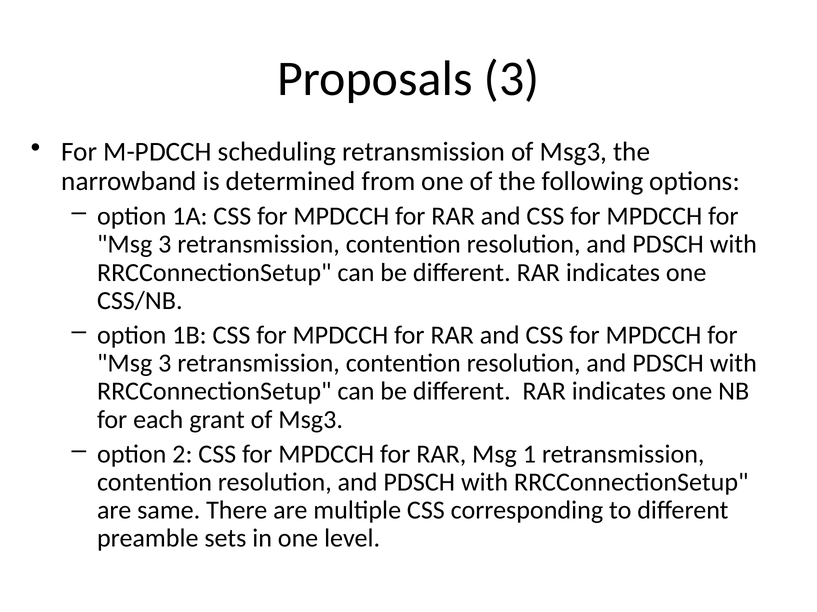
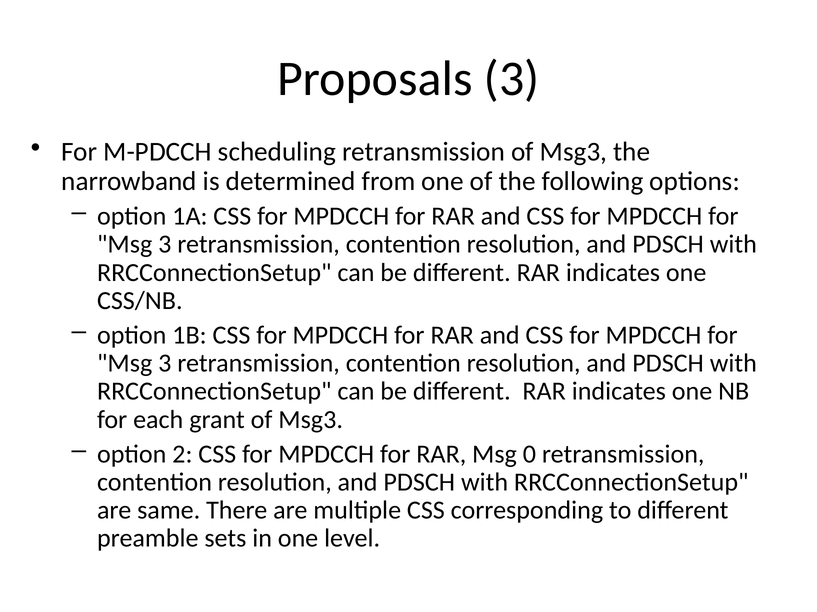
1: 1 -> 0
